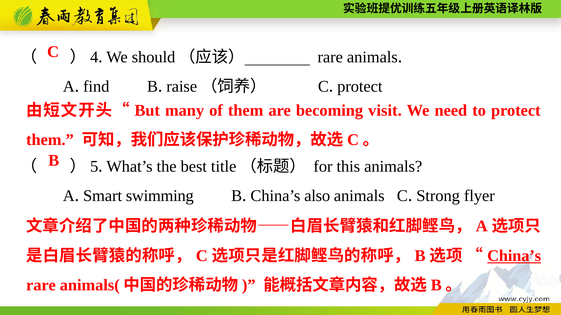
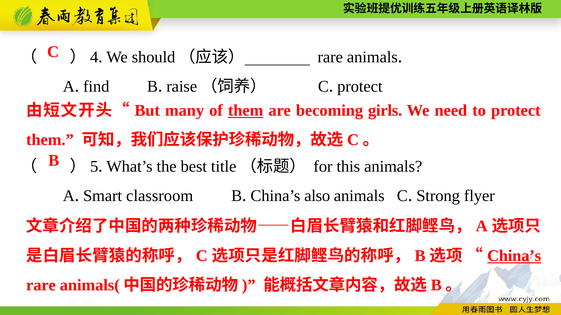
them at (246, 111) underline: none -> present
visit: visit -> girls
swimming: swimming -> classroom
